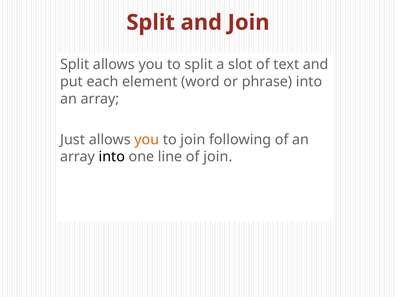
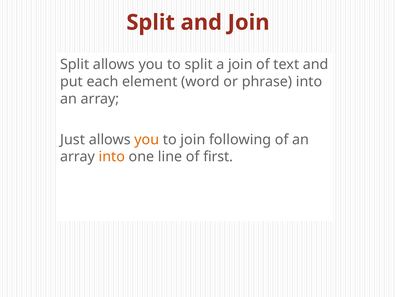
a slot: slot -> join
into at (112, 157) colour: black -> orange
of join: join -> first
